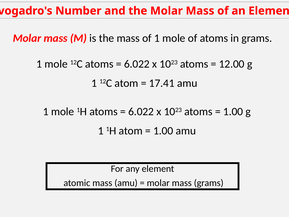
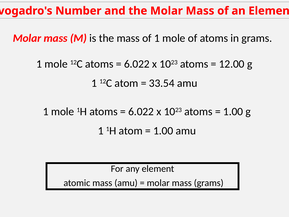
17.41: 17.41 -> 33.54
